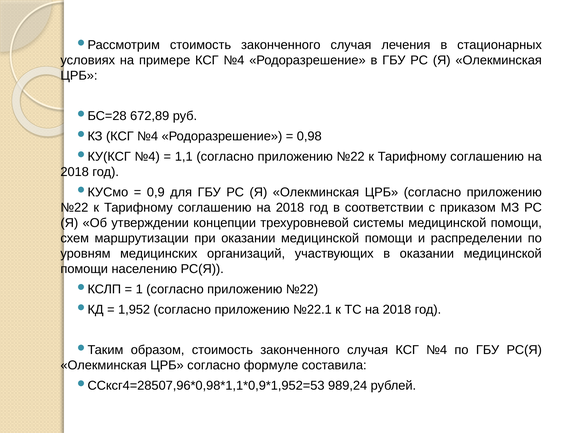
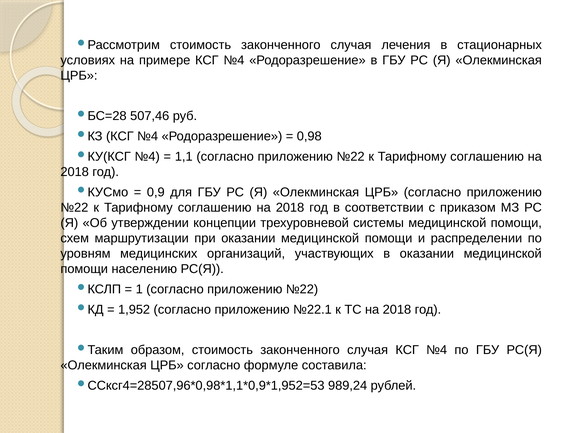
672,89: 672,89 -> 507,46
